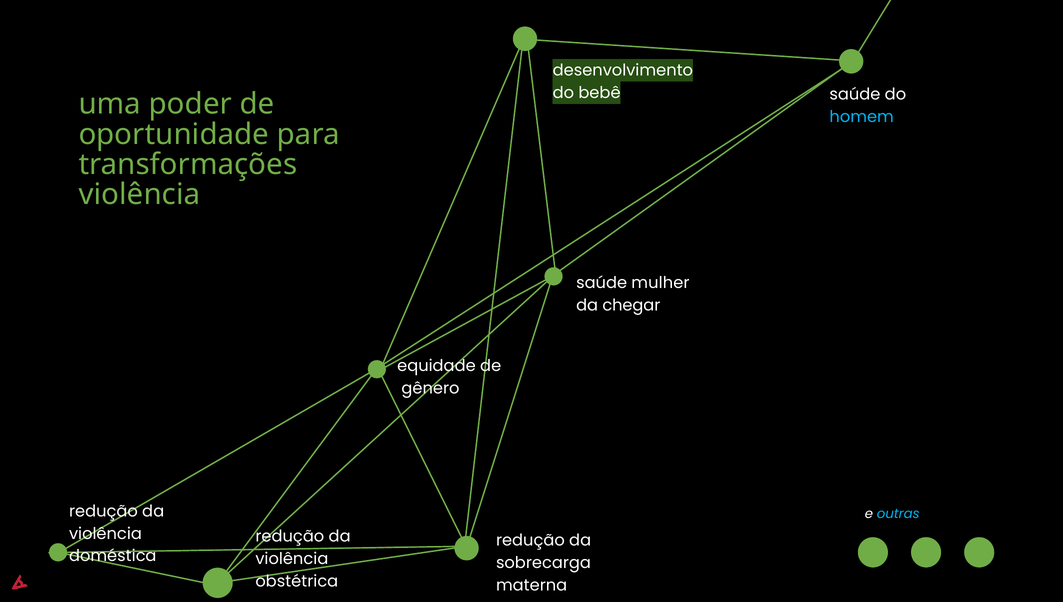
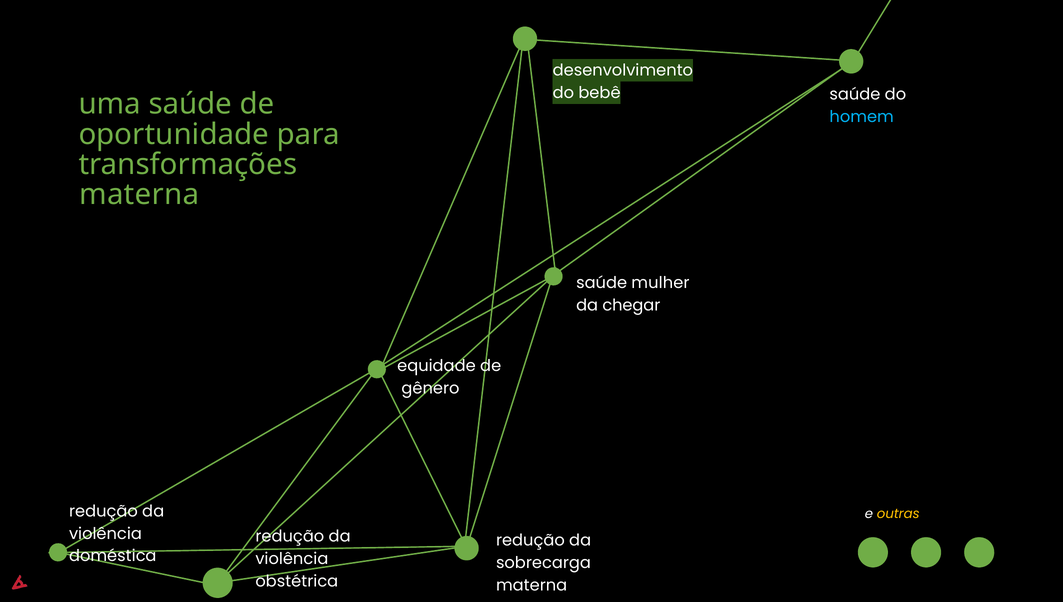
uma poder: poder -> saúde
violência at (139, 194): violência -> materna
outras colour: light blue -> yellow
